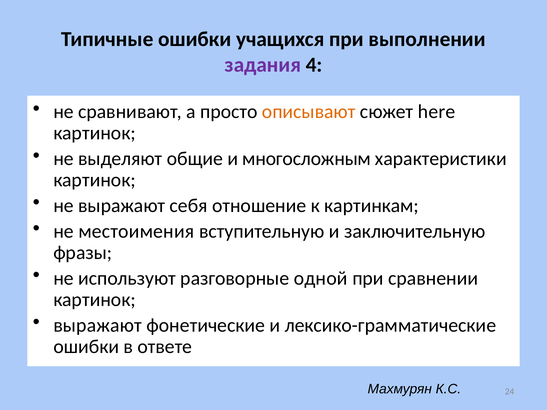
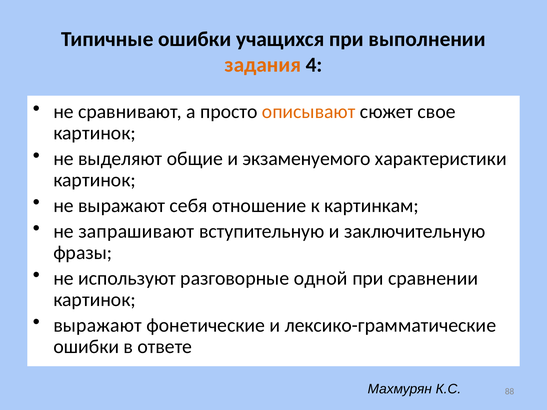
задания colour: purple -> orange
here: here -> свое
многосложным: многосложным -> экзаменуемого
местоимения: местоимения -> запрашивают
24: 24 -> 88
